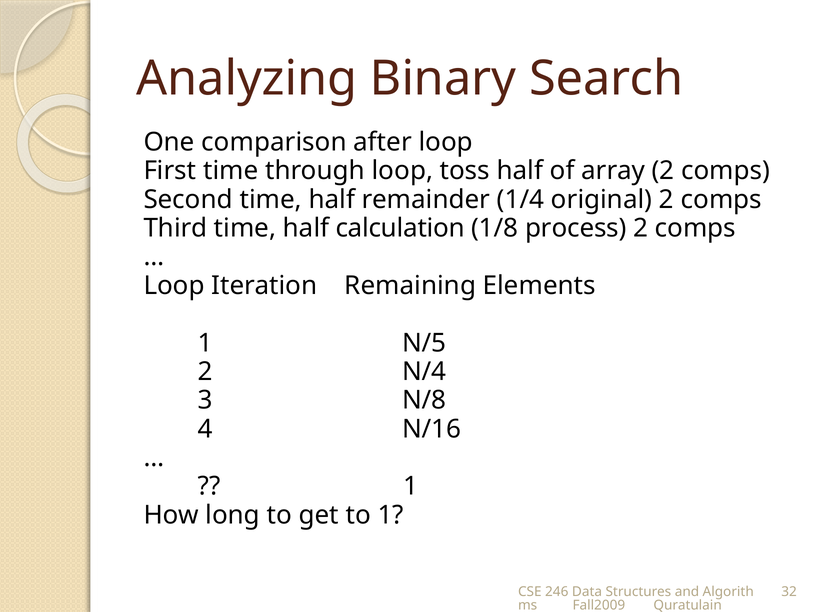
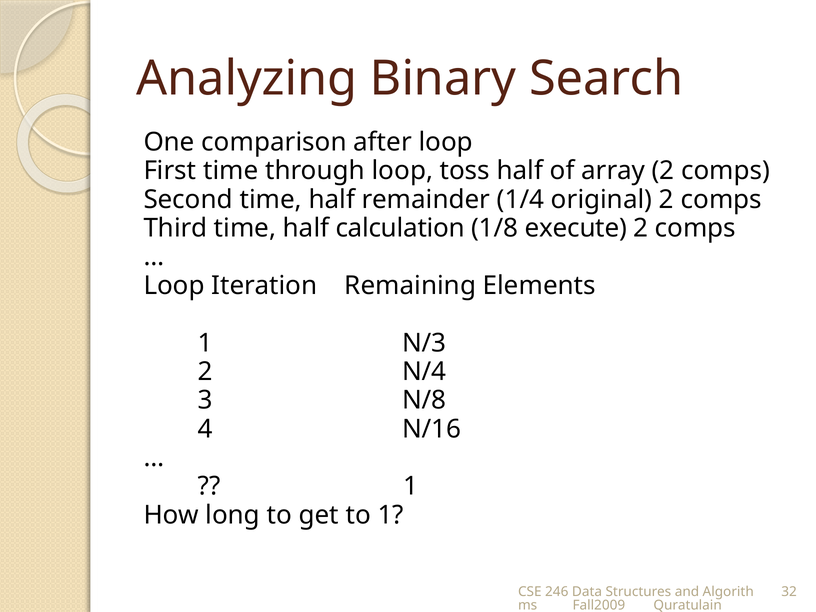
process: process -> execute
N/5: N/5 -> N/3
